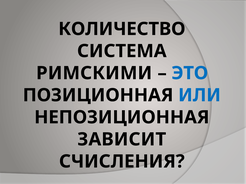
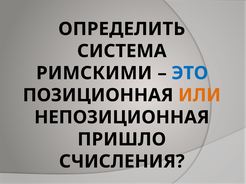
КОЛИЧЕСТВО: КОЛИЧЕСТВО -> ОПРЕДЕЛИТЬ
ИЛИ colour: blue -> orange
ЗАВИСИТ: ЗАВИСИТ -> ПРИШЛО
